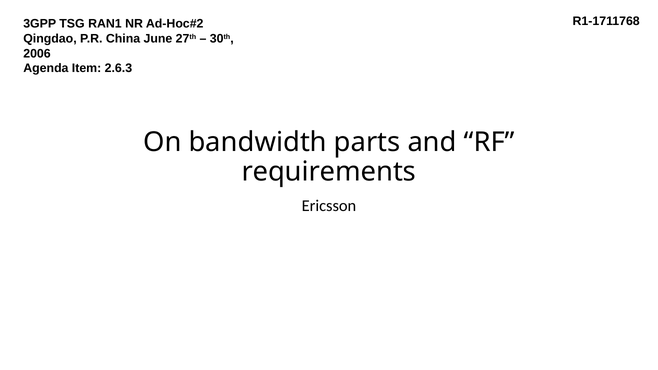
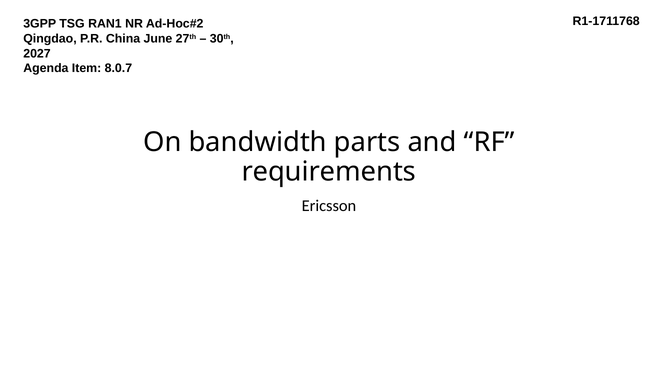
2006: 2006 -> 2027
2.6.3: 2.6.3 -> 8.0.7
